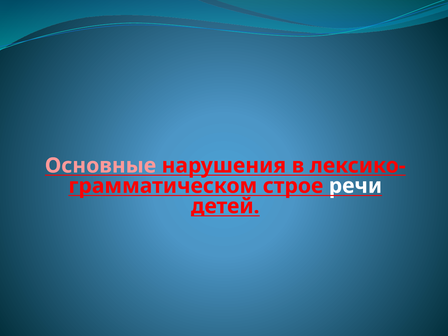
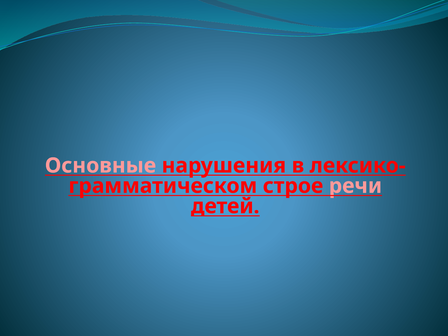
речи colour: white -> pink
